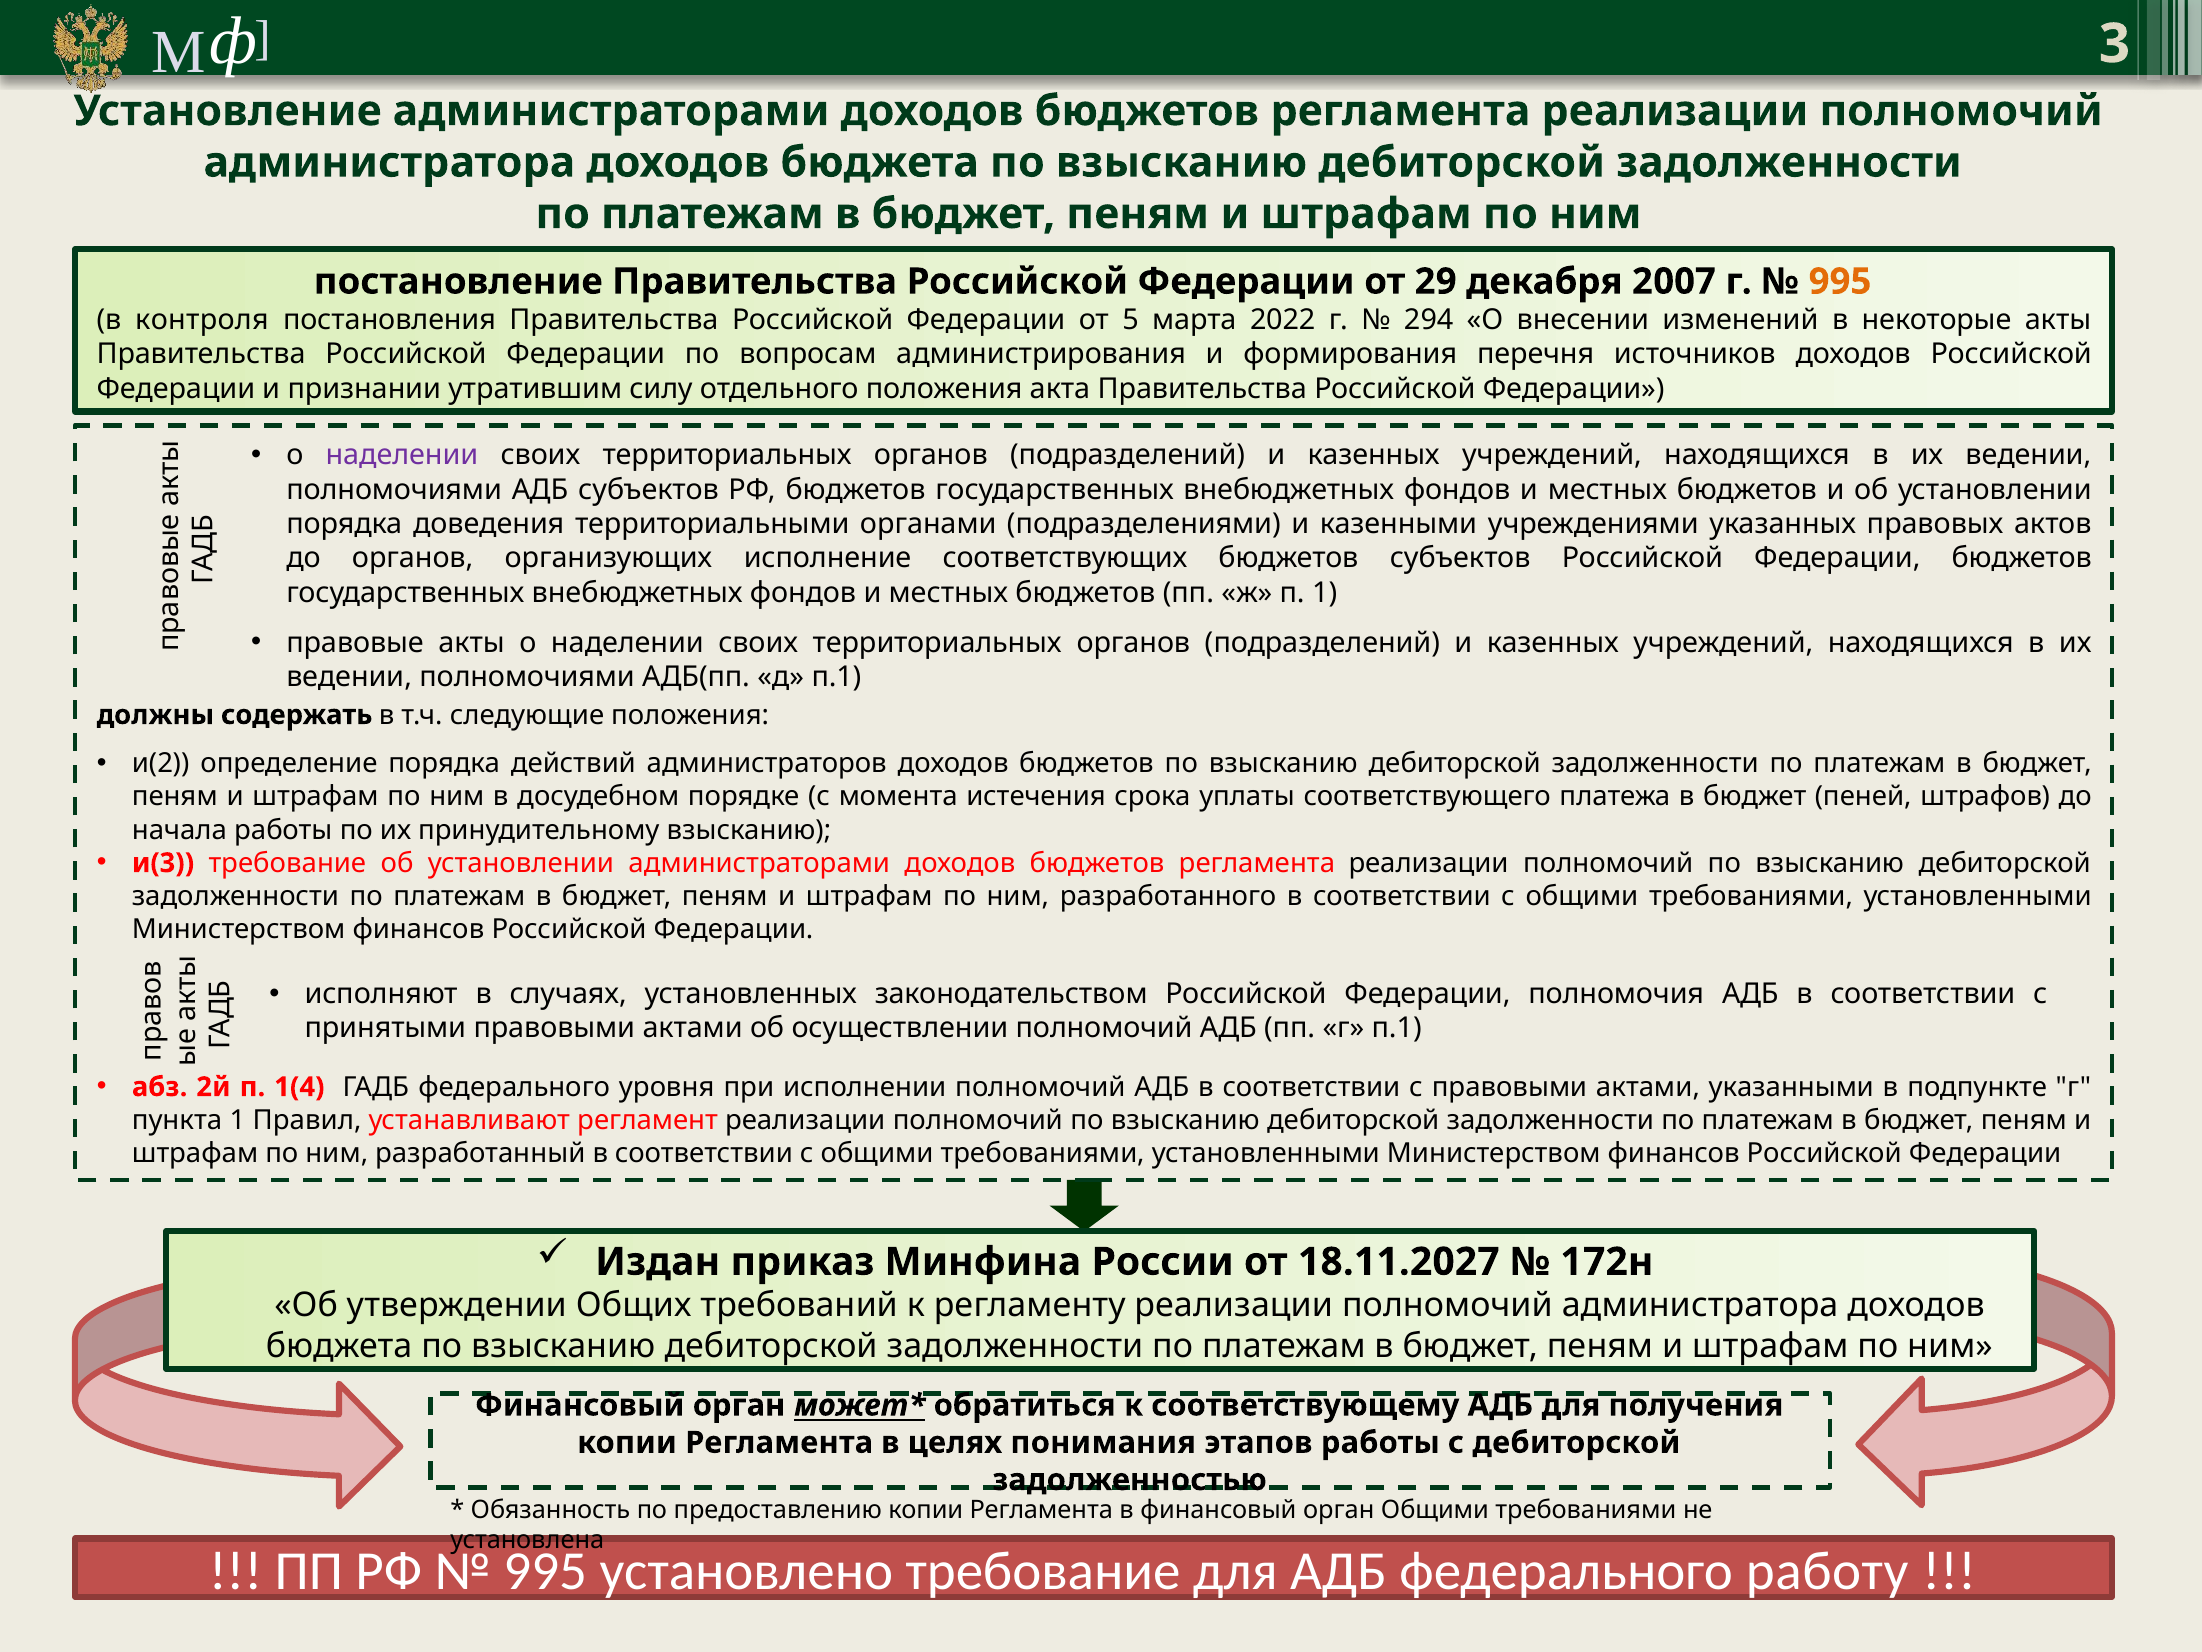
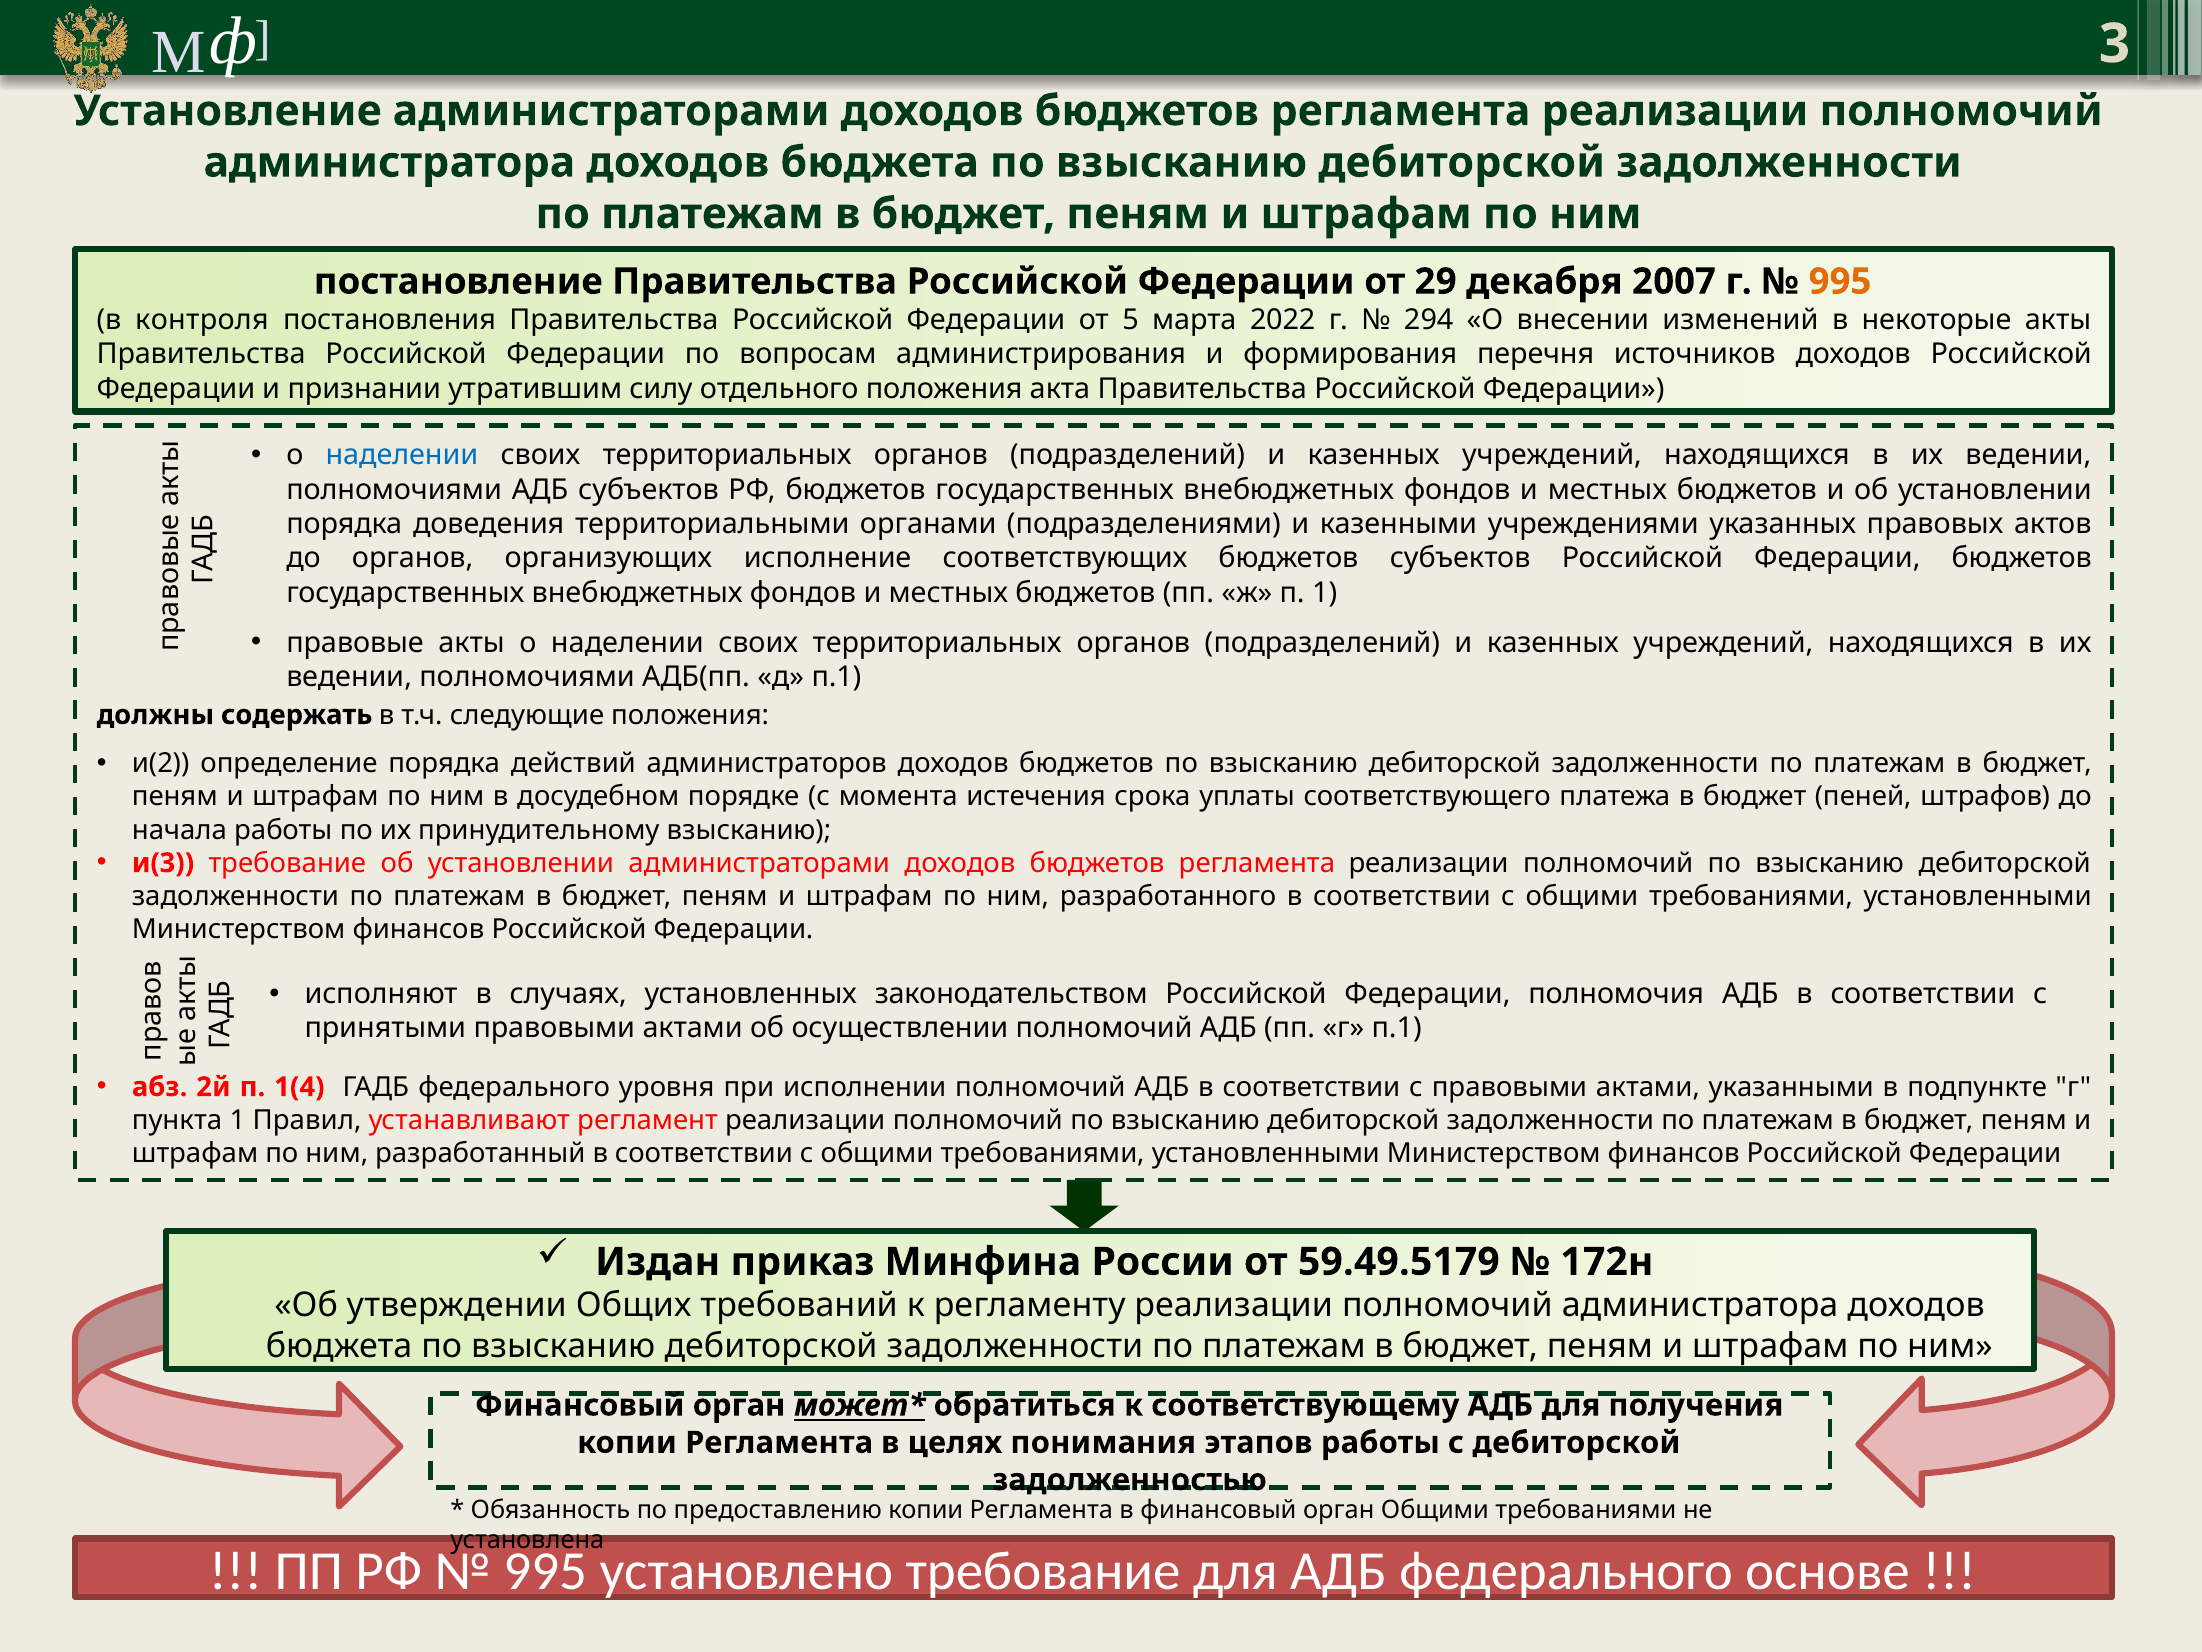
наделении at (402, 455) colour: purple -> blue
18.11.2027: 18.11.2027 -> 59.49.5179
работу: работу -> основе
